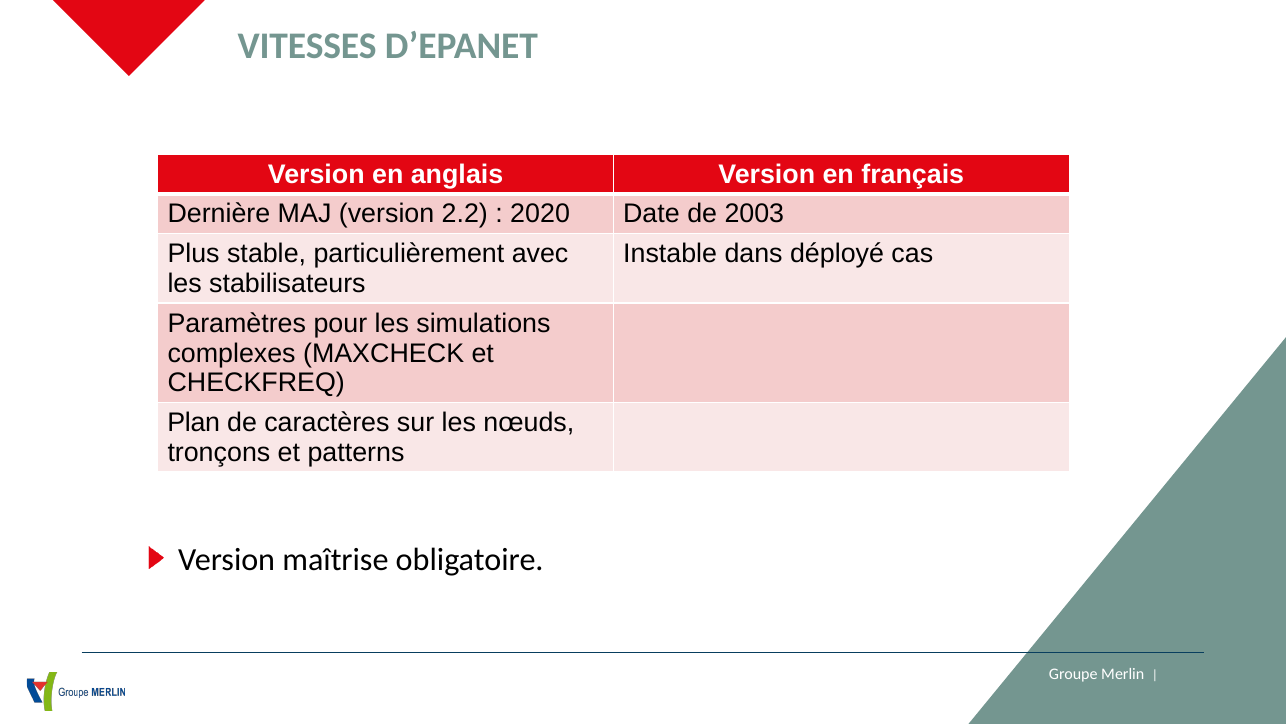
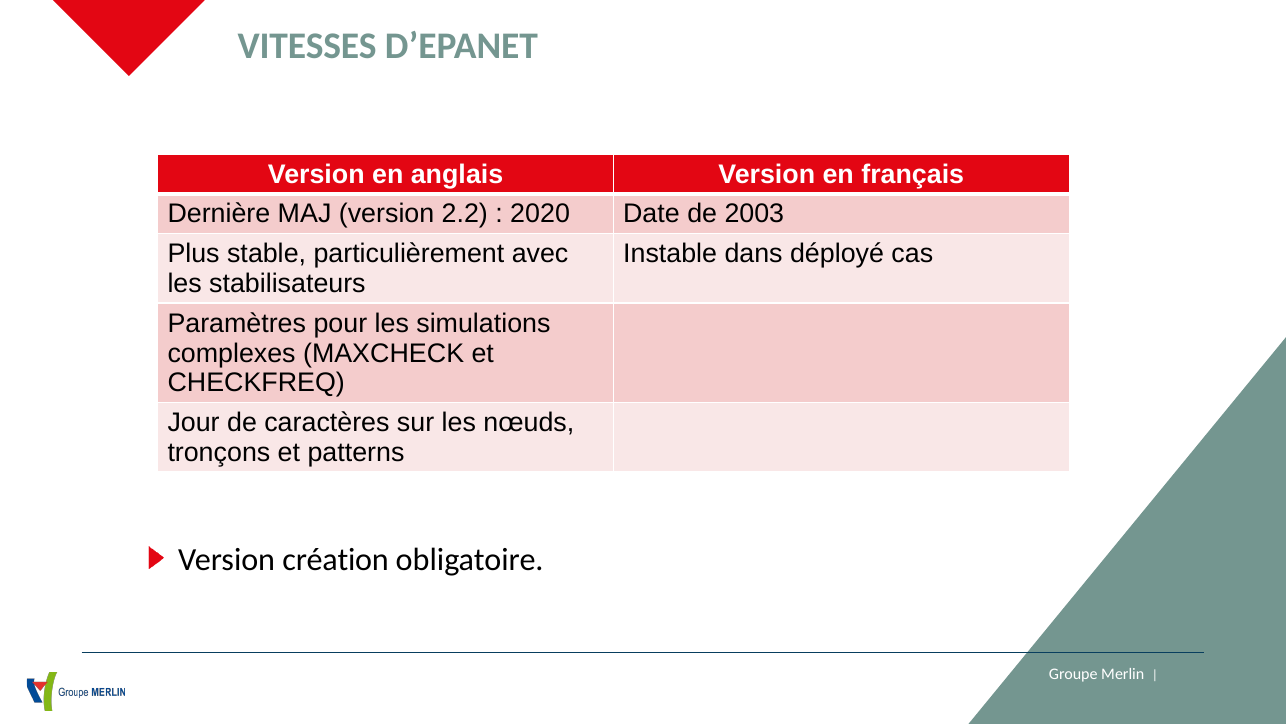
Plan: Plan -> Jour
maîtrise: maîtrise -> création
